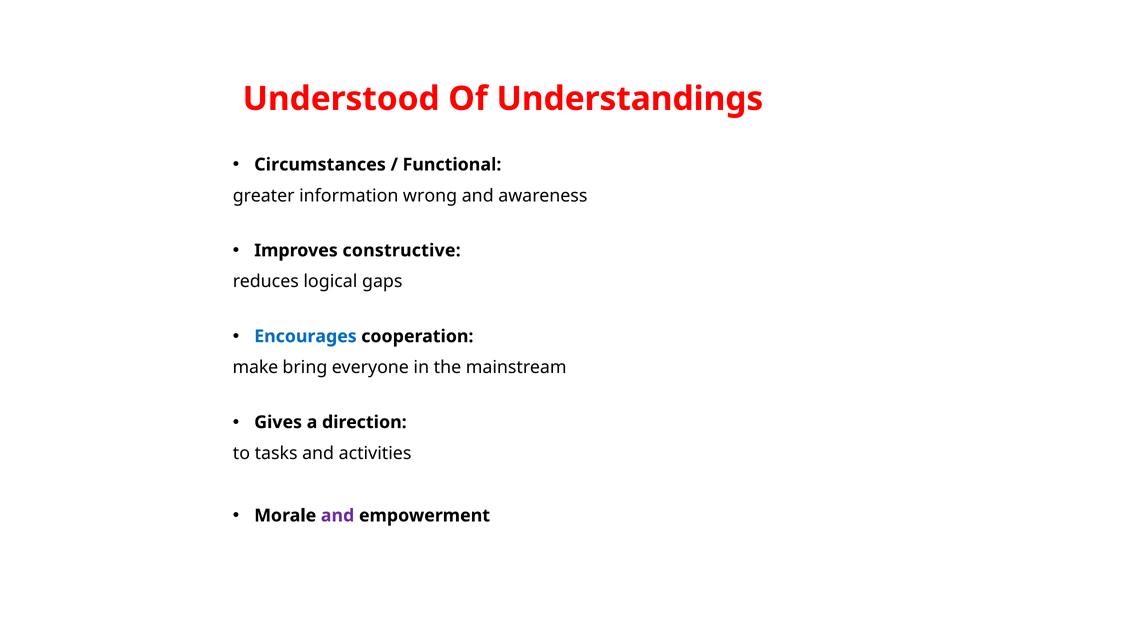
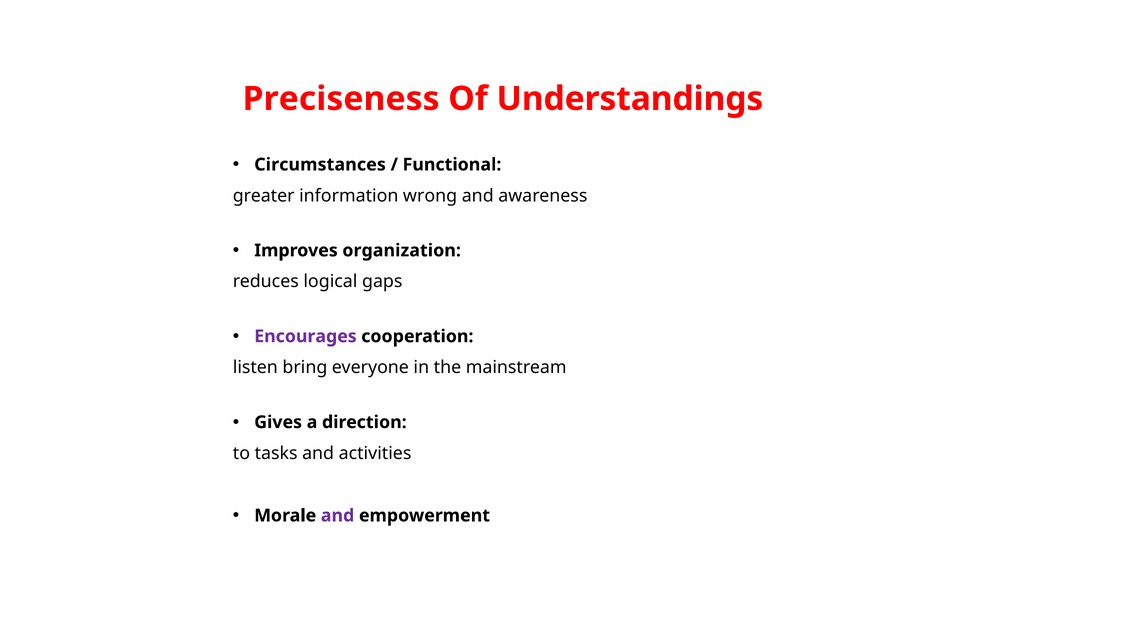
Understood: Understood -> Preciseness
constructive: constructive -> organization
Encourages colour: blue -> purple
make: make -> listen
